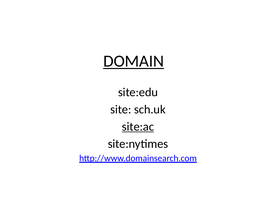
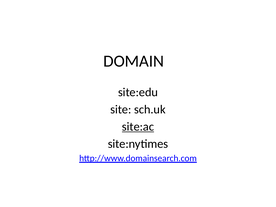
DOMAIN underline: present -> none
